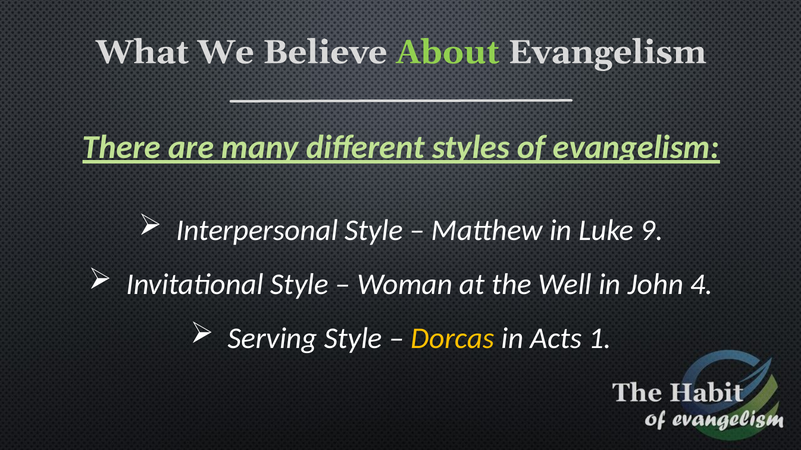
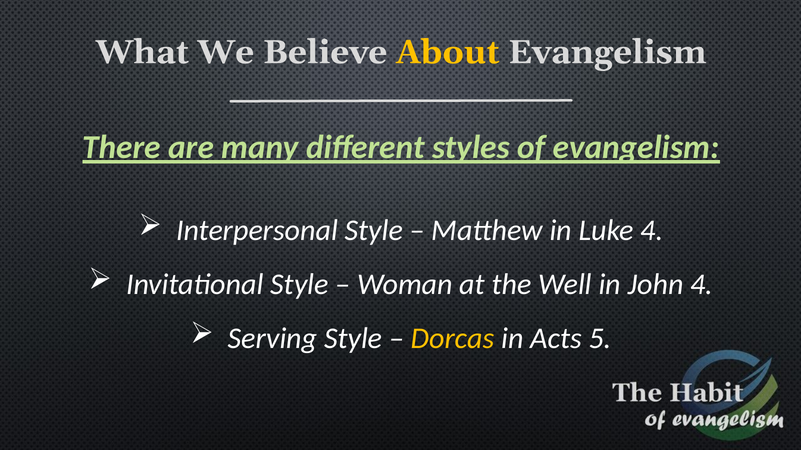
About colour: light green -> yellow
Luke 9: 9 -> 4
1: 1 -> 5
